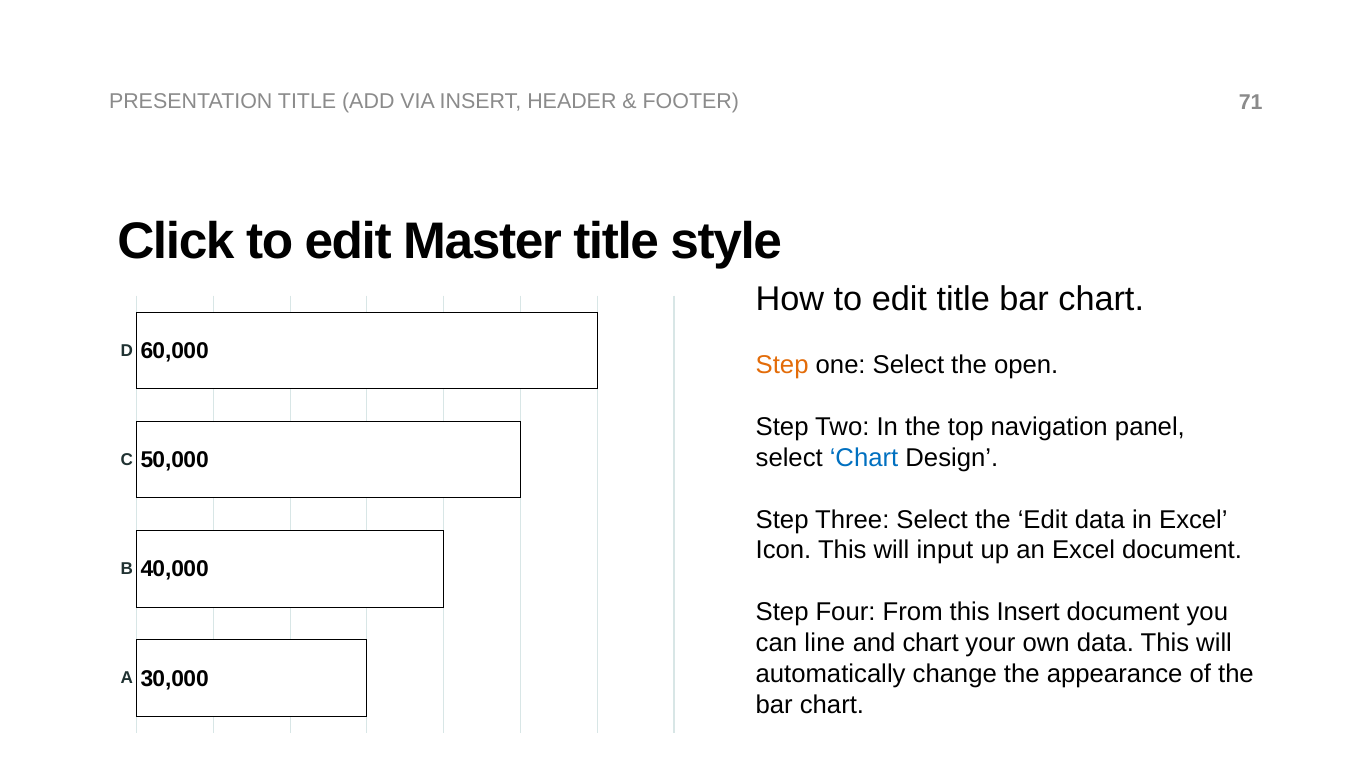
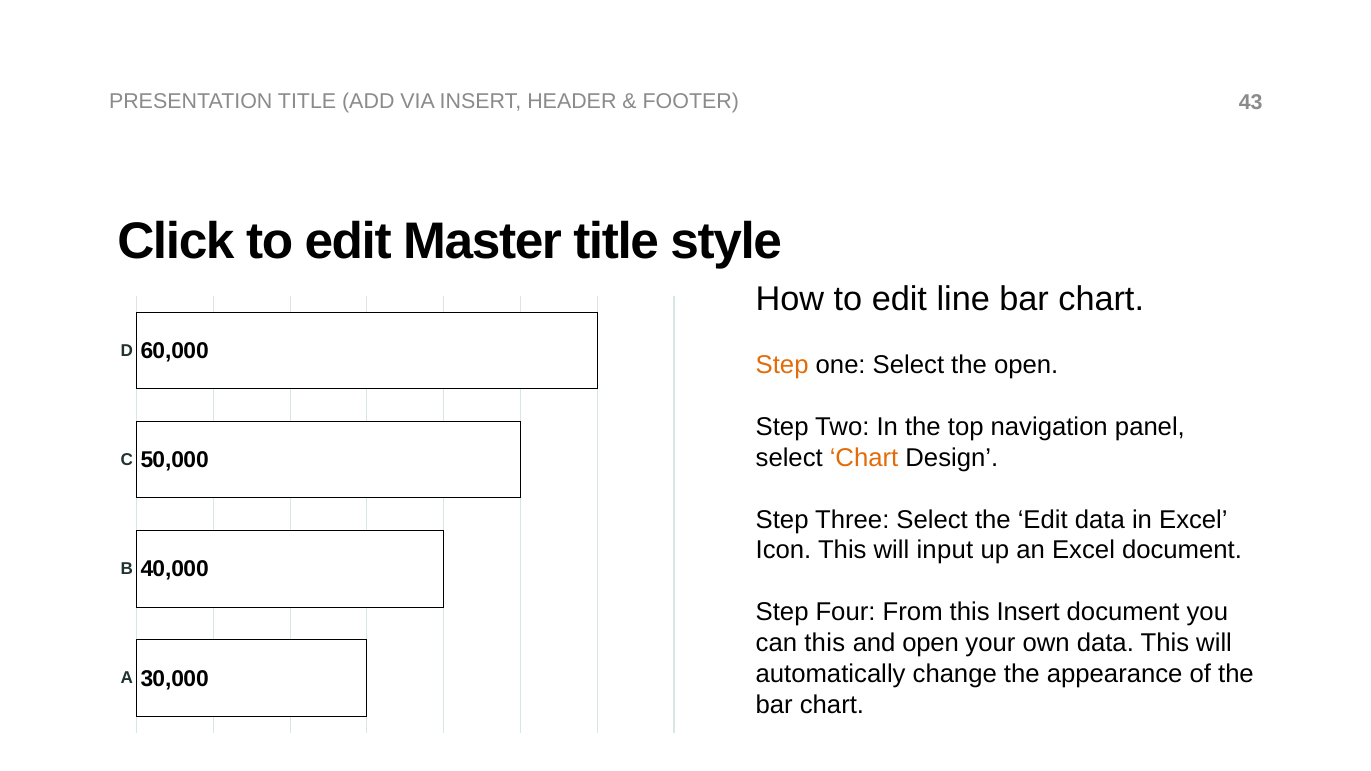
71: 71 -> 43
edit title: title -> line
Chart at (864, 458) colour: blue -> orange
can line: line -> this
and chart: chart -> open
